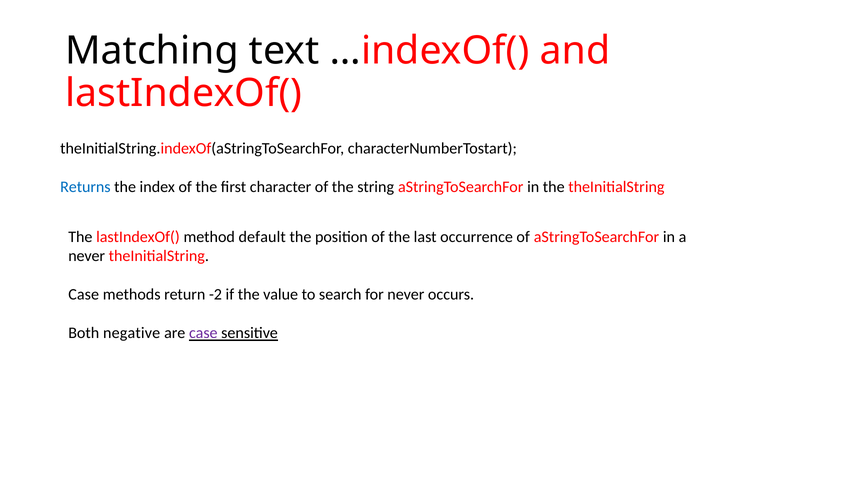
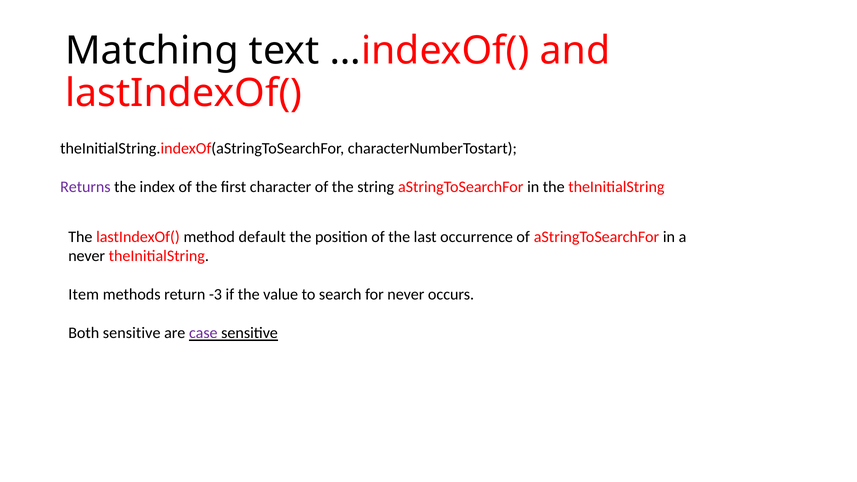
Returns colour: blue -> purple
Case at (84, 295): Case -> Item
-2: -2 -> -3
Both negative: negative -> sensitive
